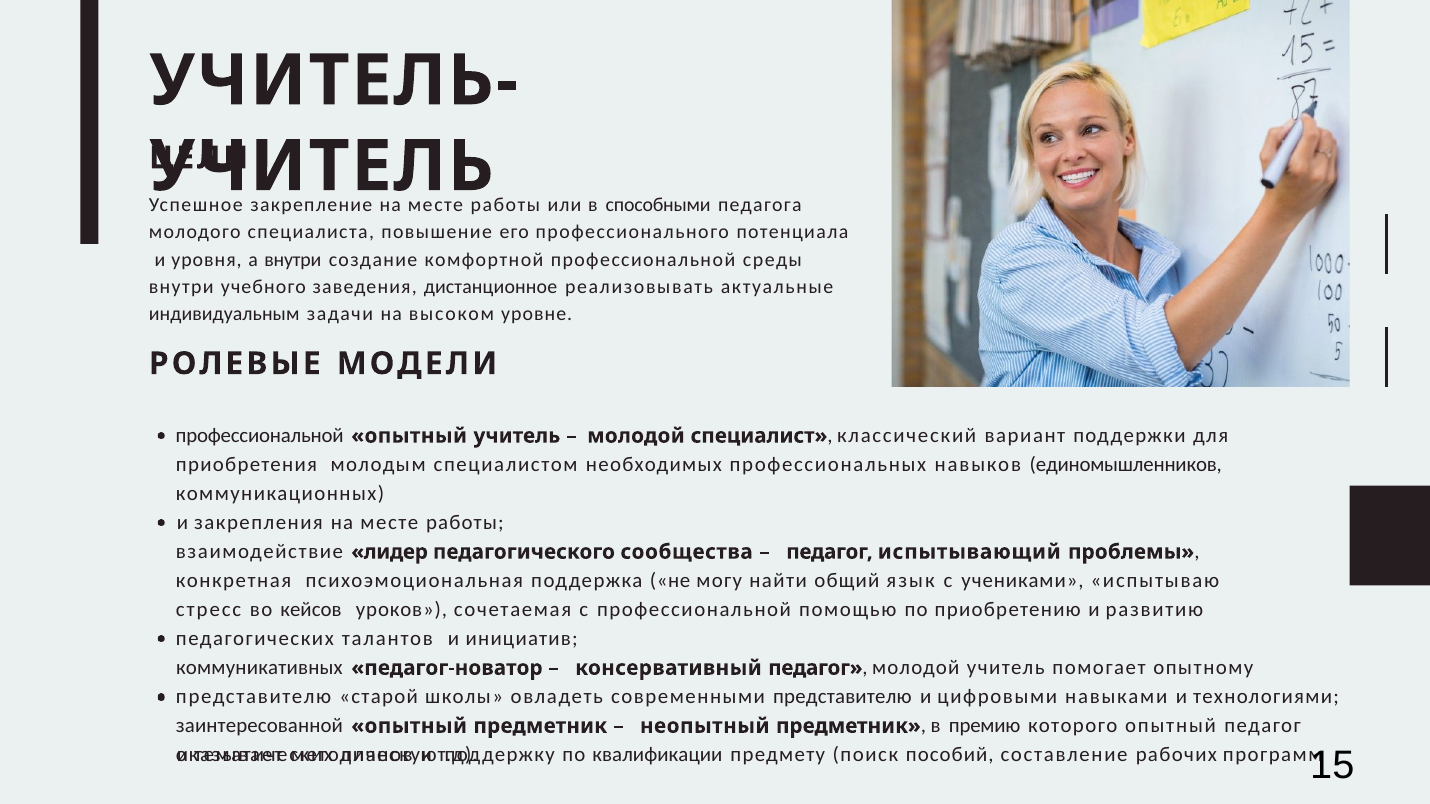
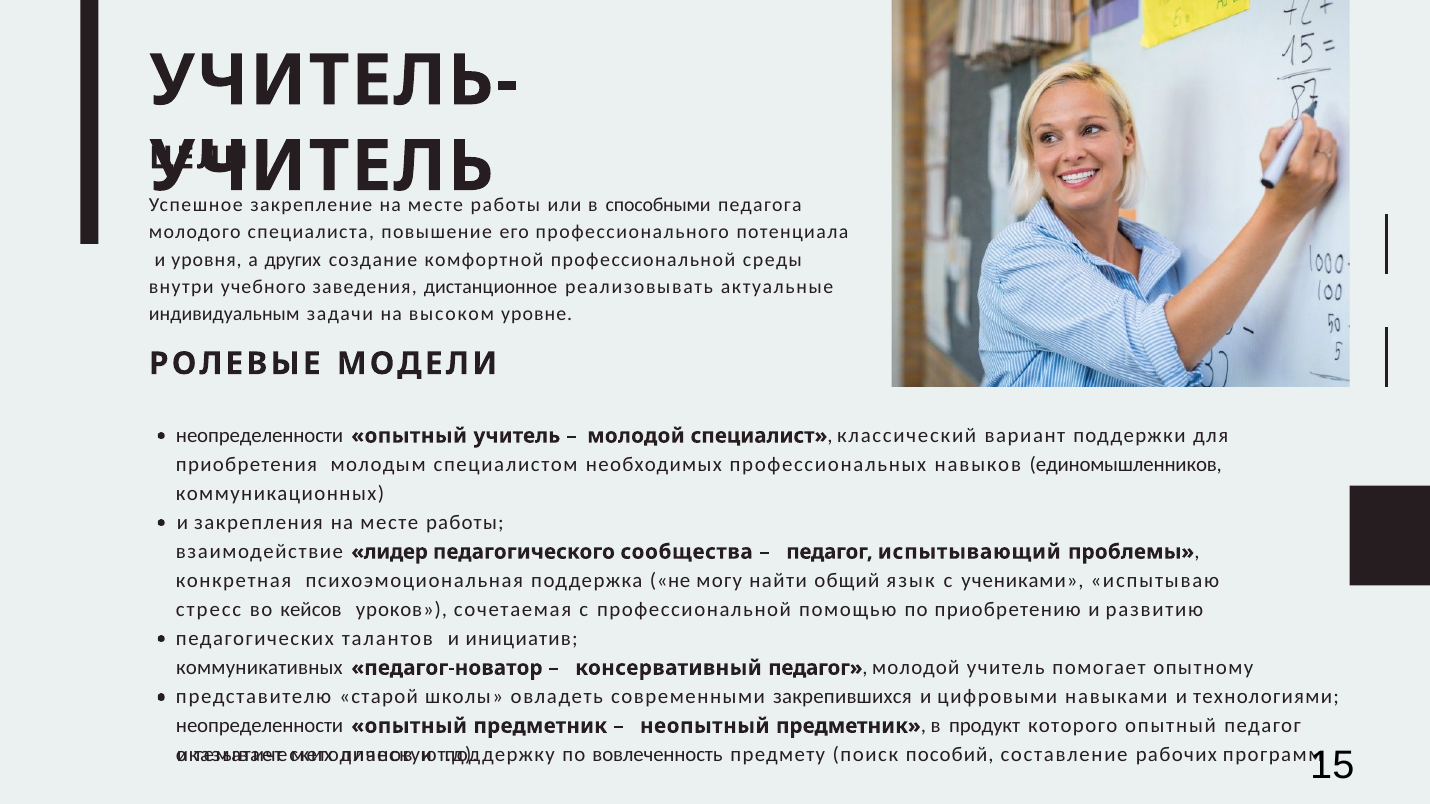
а внутри: внутри -> других
профессиональной at (260, 436): профессиональной -> неопределенности
современными представителю: представителю -> закрепившихся
заинтересованной at (259, 726): заинтересованной -> неопределенности
премию: премию -> продукт
квалификации: квалификации -> вовлеченность
